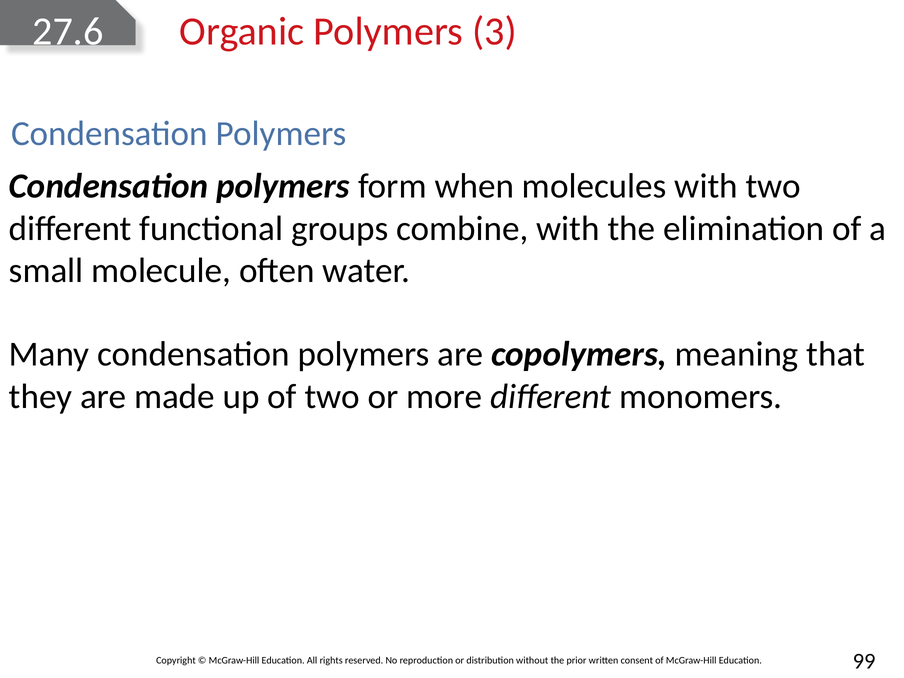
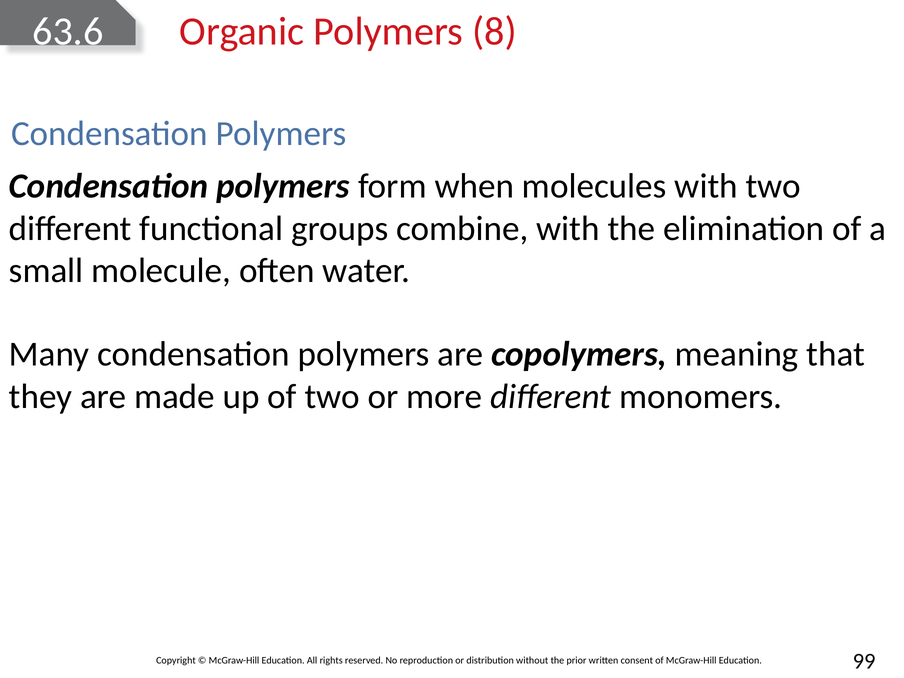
27.6: 27.6 -> 63.6
3: 3 -> 8
